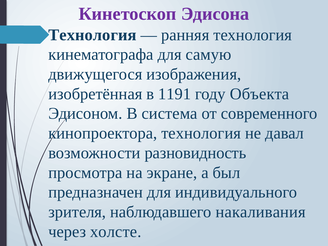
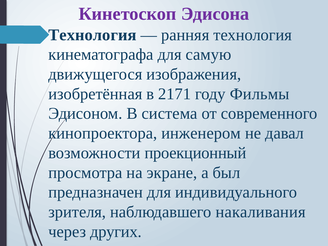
1191: 1191 -> 2171
Объекта: Объекта -> Фильмы
кинопроектора технология: технология -> инженером
разновидность: разновидность -> проекционный
холсте: холсте -> других
